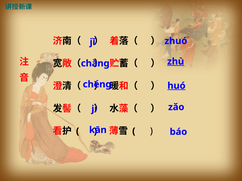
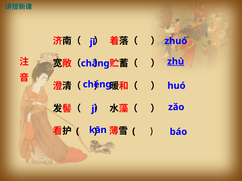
huó underline: present -> none
